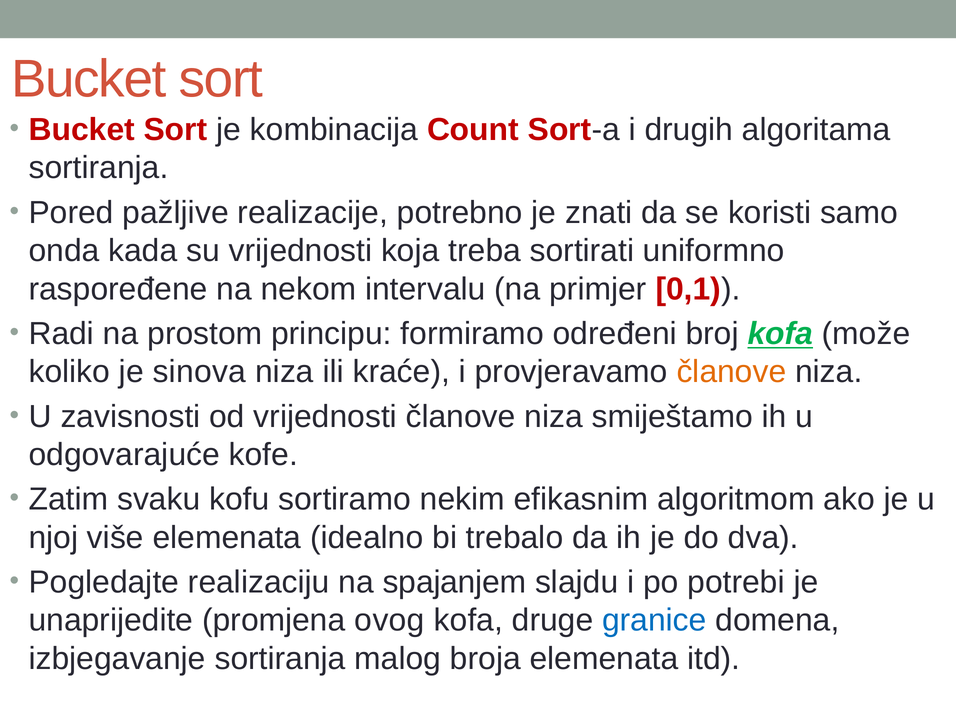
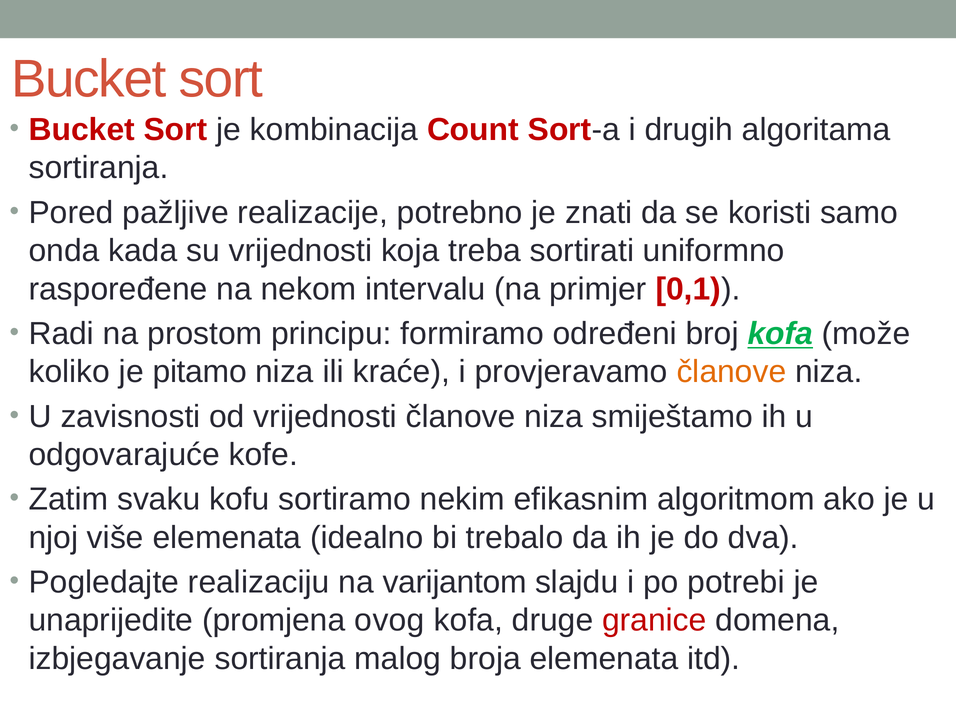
sinova: sinova -> pitamo
spajanjem: spajanjem -> varijantom
granice colour: blue -> red
